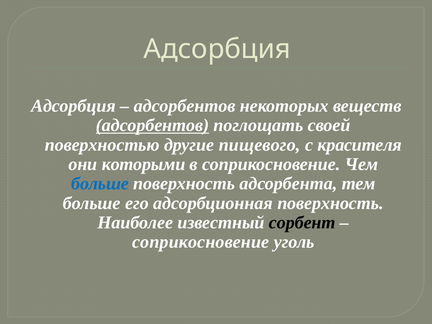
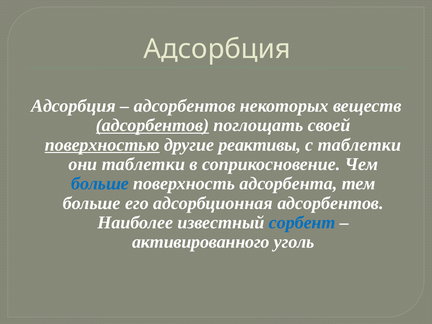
поверхностью underline: none -> present
пищевого: пищевого -> реактивы
с красителя: красителя -> таблетки
они которыми: которыми -> таблетки
адсорбционная поверхность: поверхность -> адсорбентов
сорбент colour: black -> blue
соприкосновение at (201, 242): соприкосновение -> активированного
